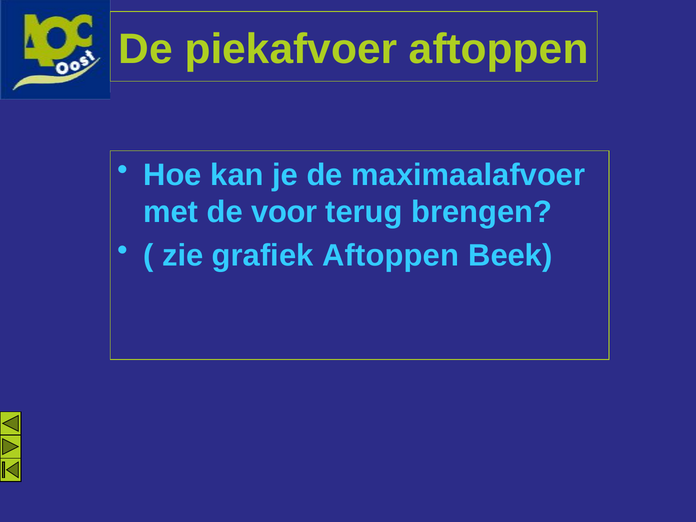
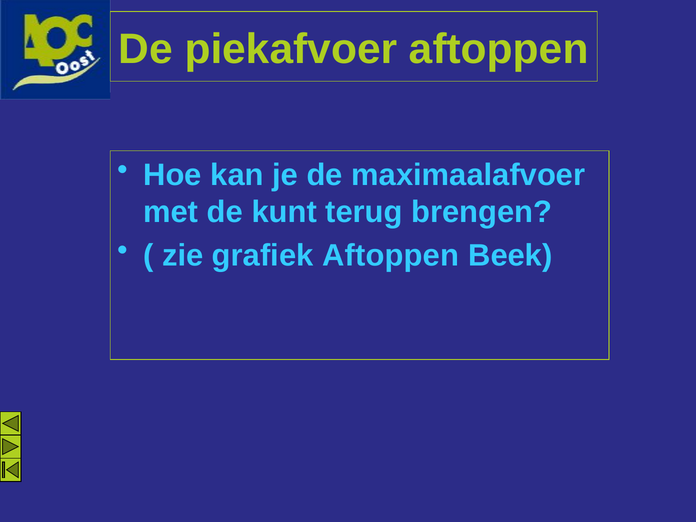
voor: voor -> kunt
